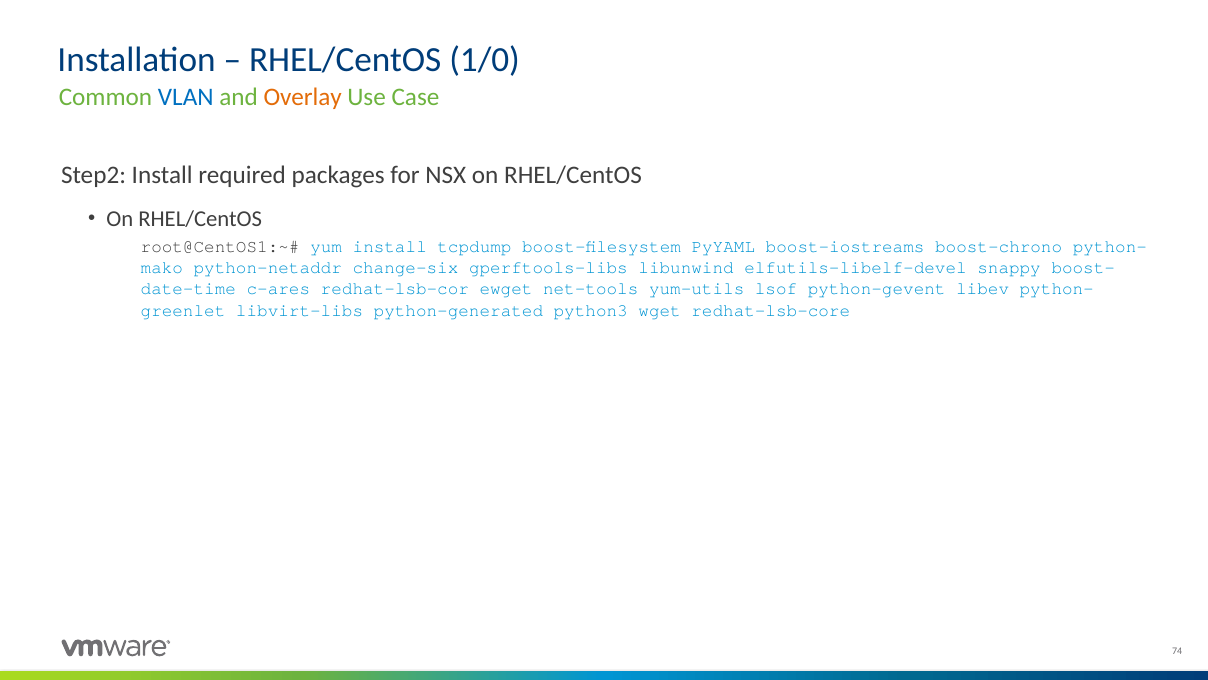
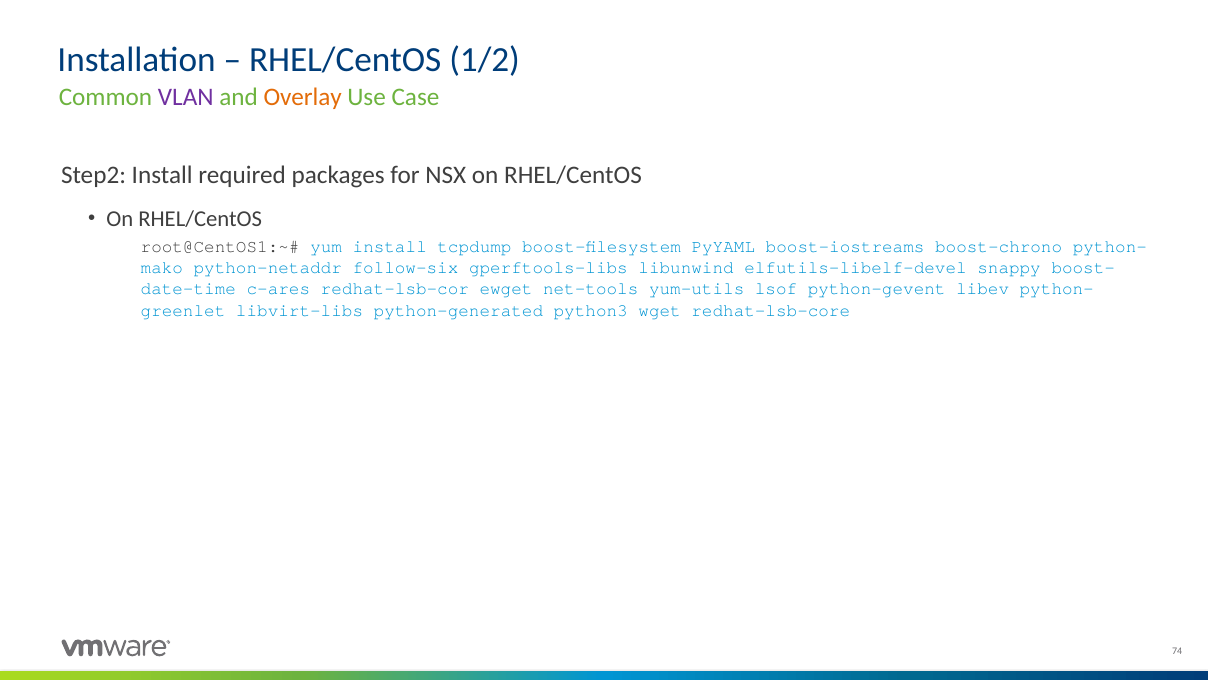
1/0: 1/0 -> 1/2
VLAN colour: blue -> purple
change-six: change-six -> follow-six
